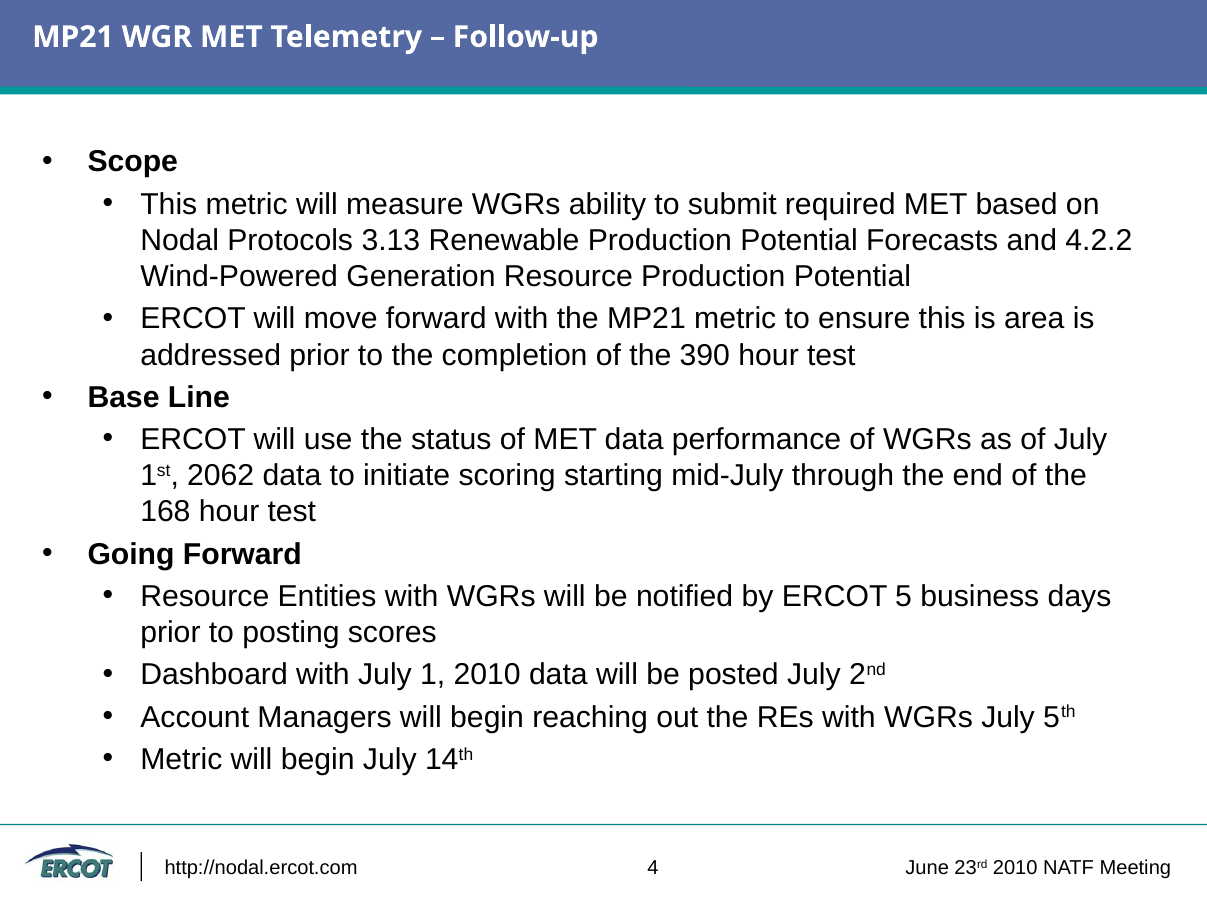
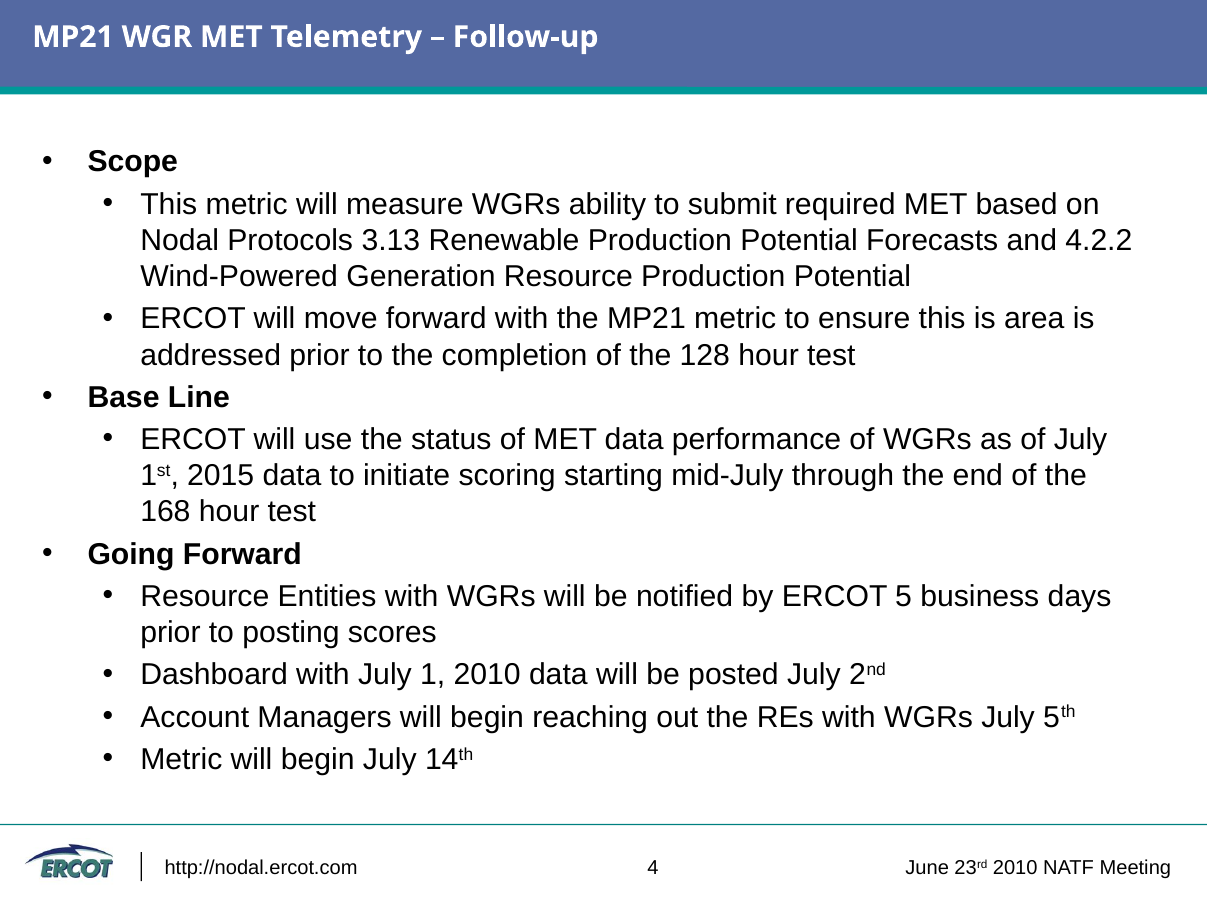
390: 390 -> 128
2062: 2062 -> 2015
